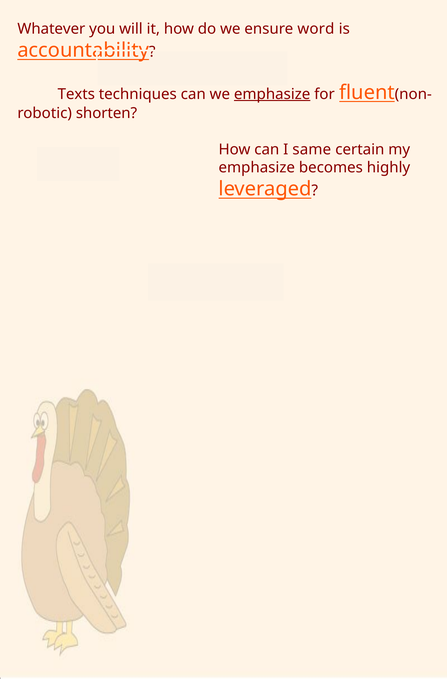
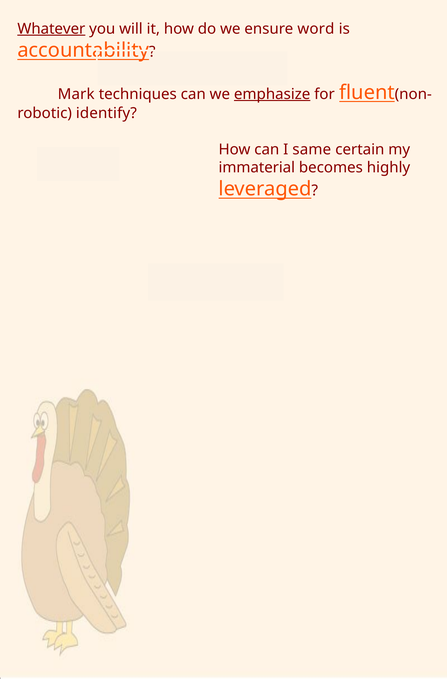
Whatever underline: none -> present
Texts: Texts -> Mark
shorten: shorten -> identify
emphasize at (257, 168): emphasize -> immaterial
